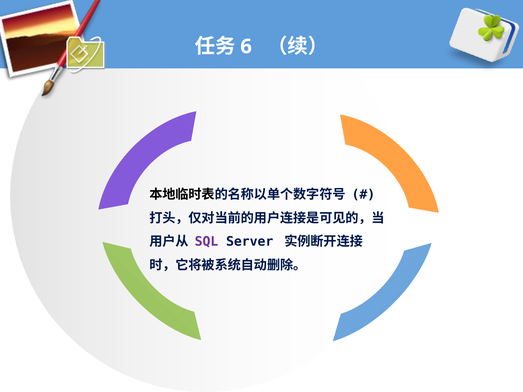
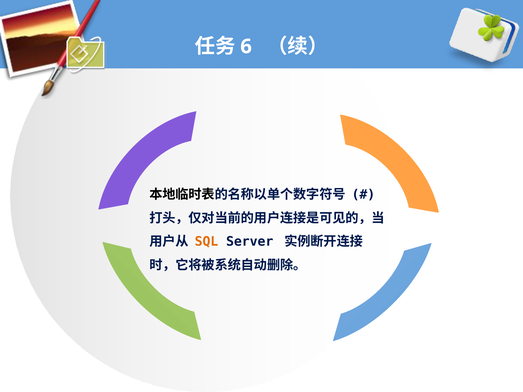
SQL colour: purple -> orange
